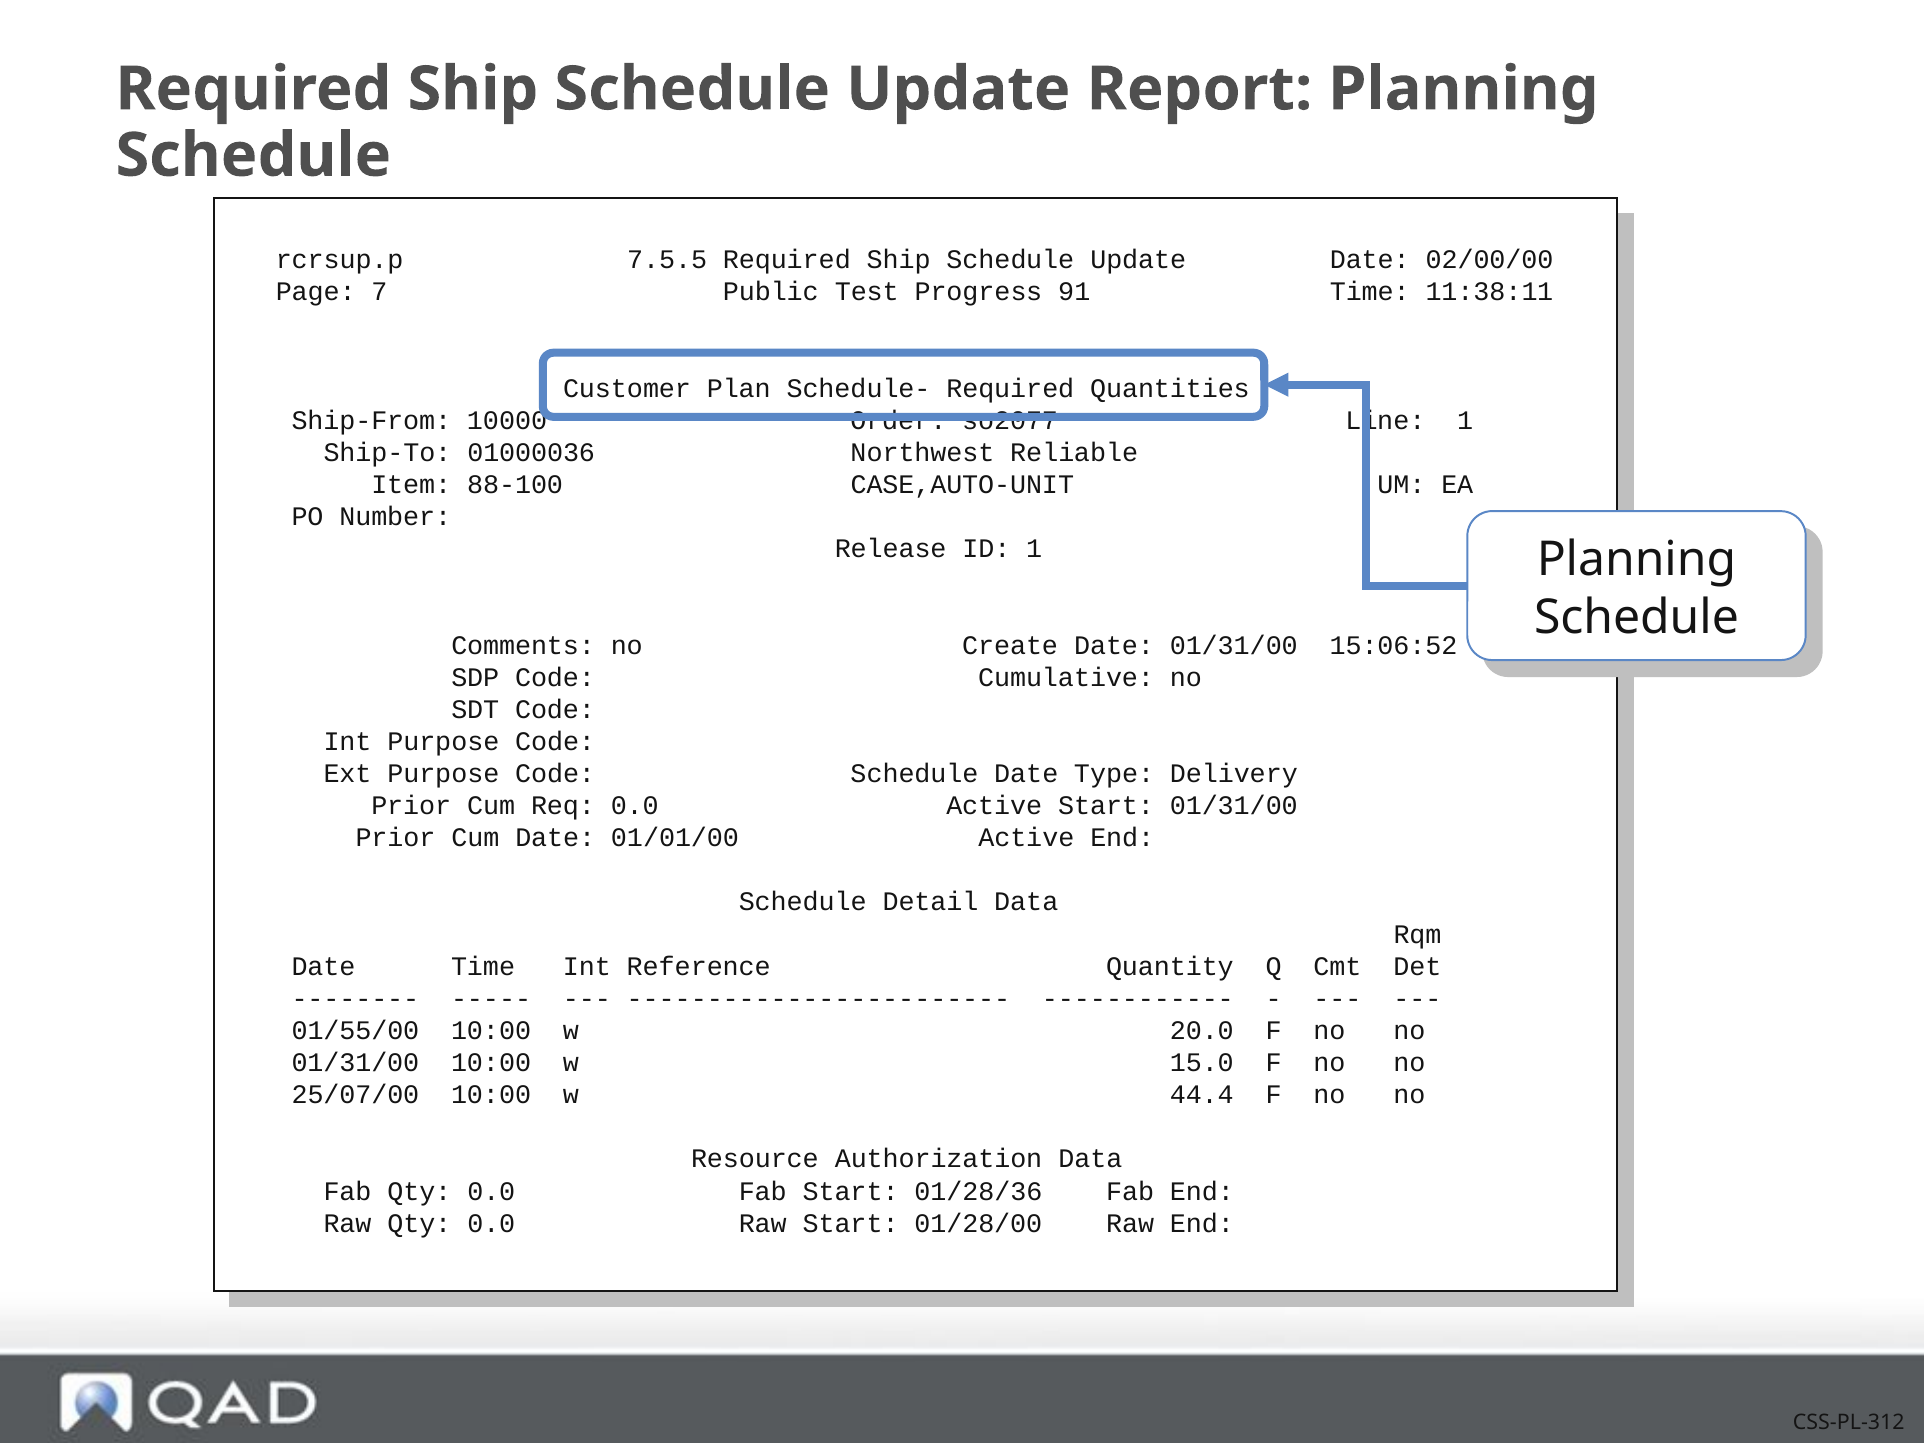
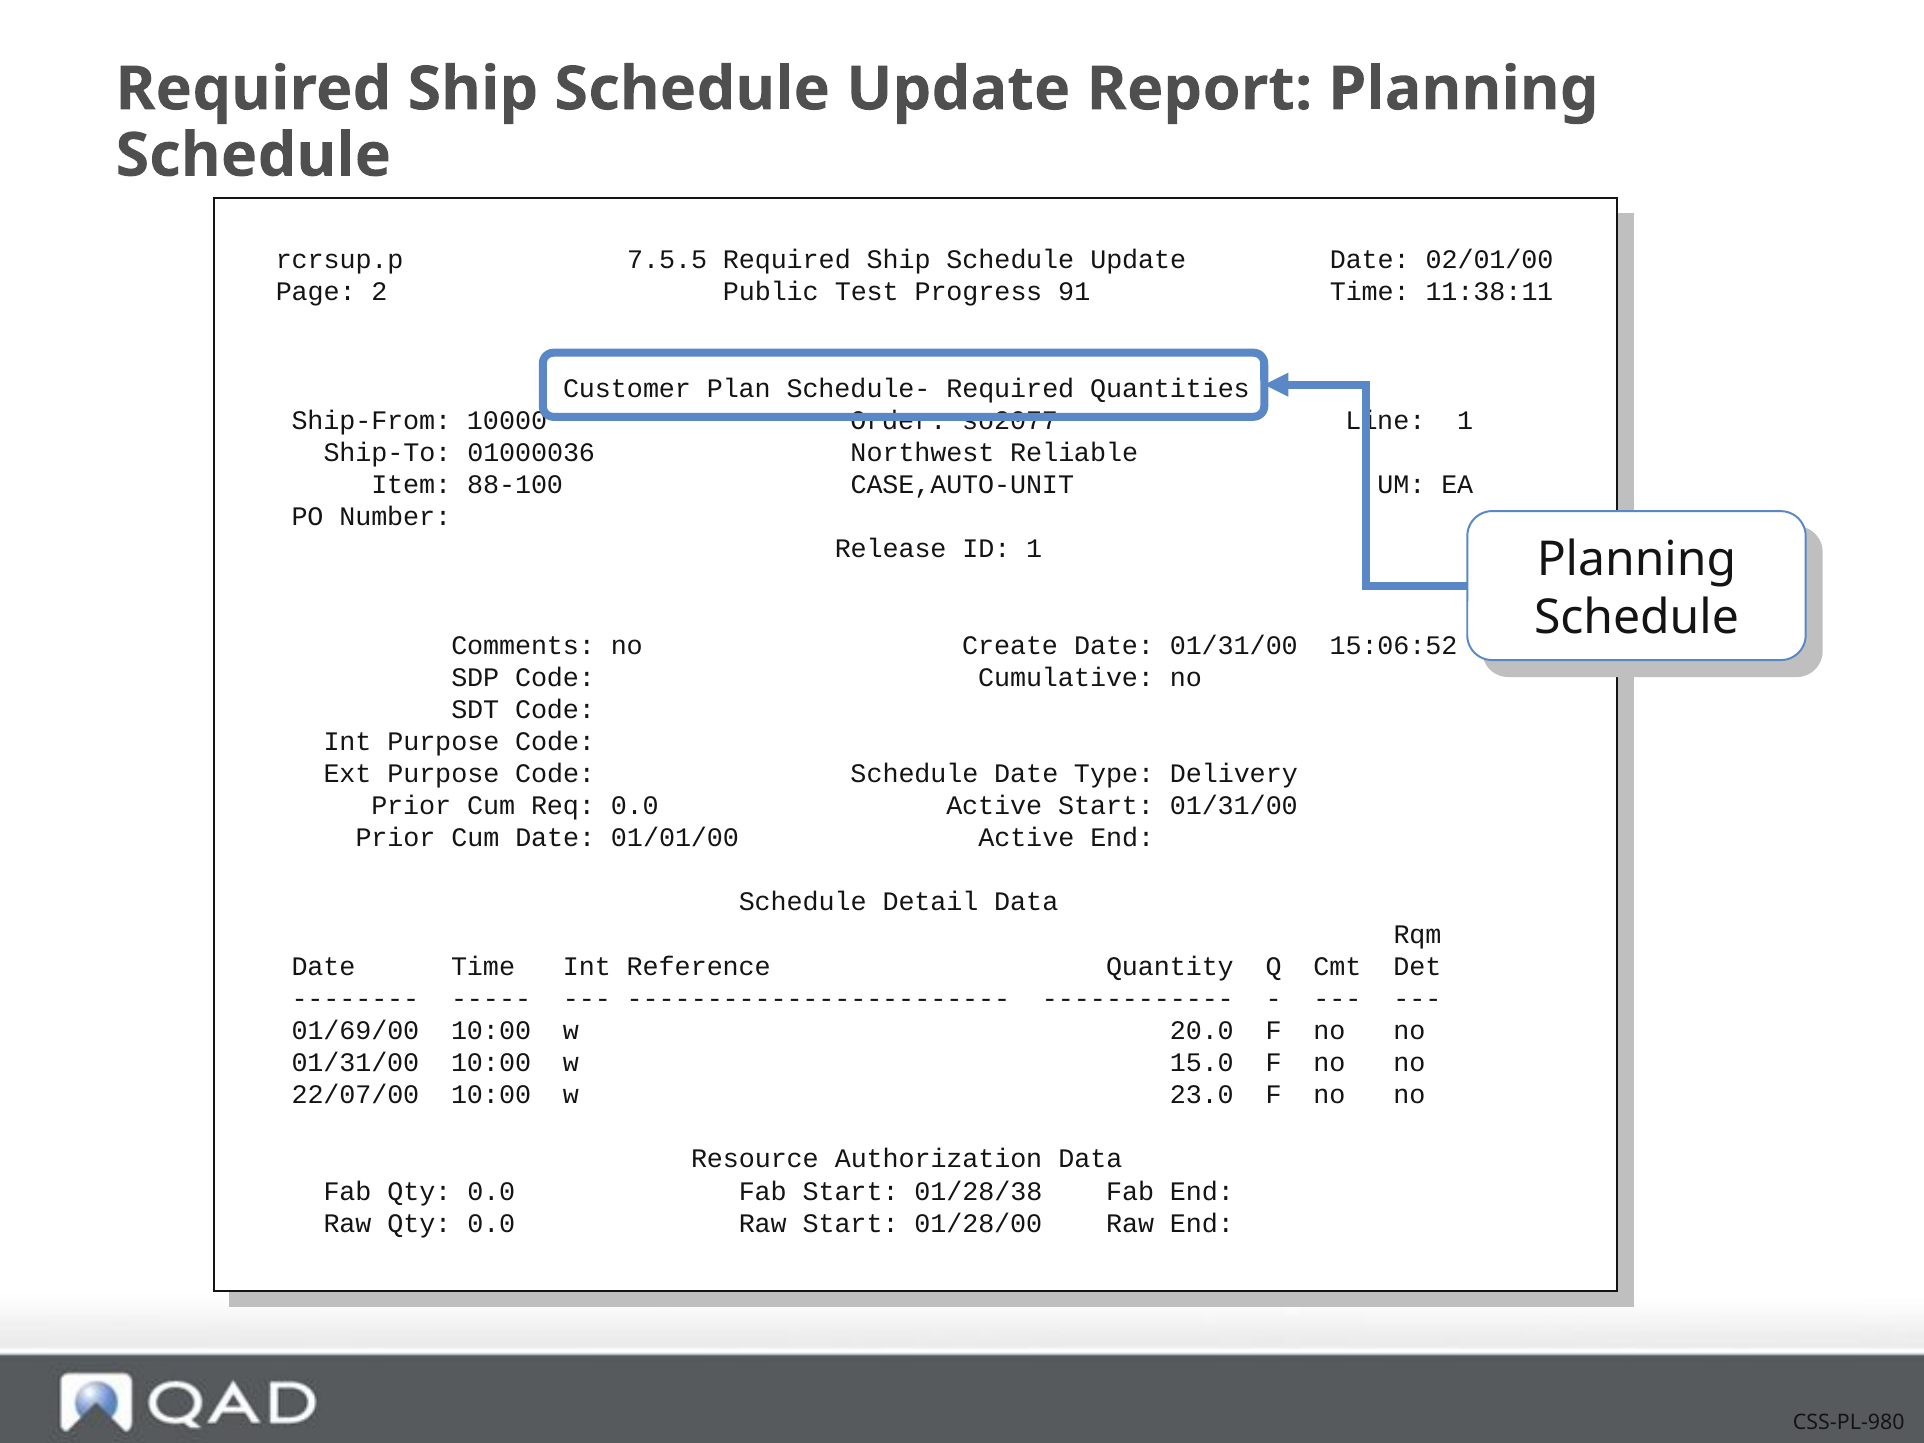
02/00/00: 02/00/00 -> 02/01/00
7: 7 -> 2
01/55/00: 01/55/00 -> 01/69/00
25/07/00: 25/07/00 -> 22/07/00
44.4: 44.4 -> 23.0
01/28/36: 01/28/36 -> 01/28/38
CSS-PL-312: CSS-PL-312 -> CSS-PL-980
